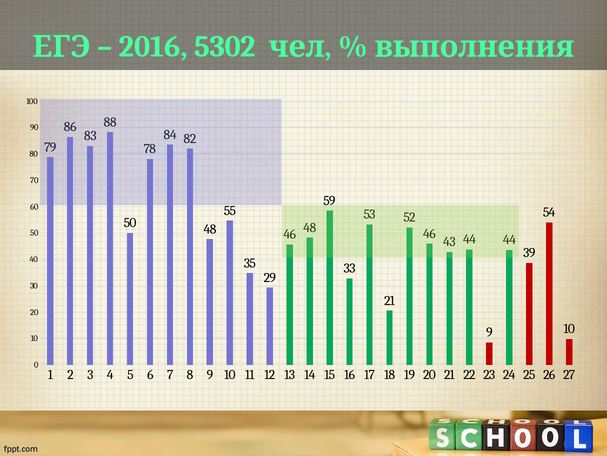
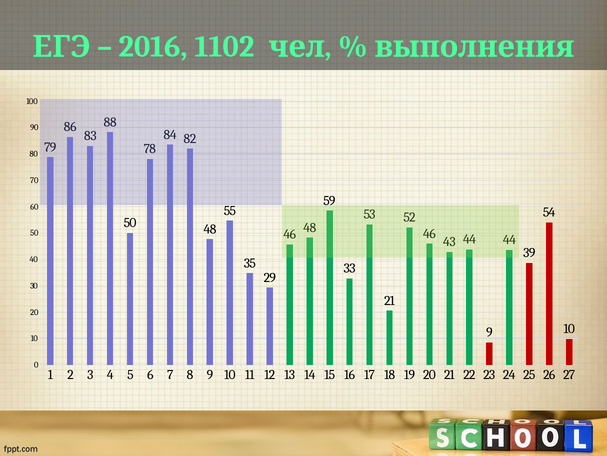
5302: 5302 -> 1102
